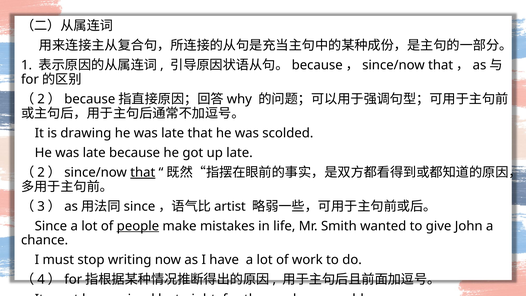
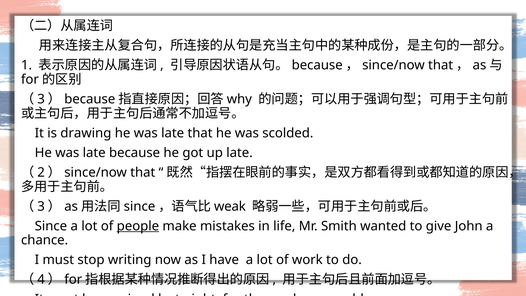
2 at (41, 99): 2 -> 3
that at (143, 172) underline: present -> none
artist: artist -> weak
